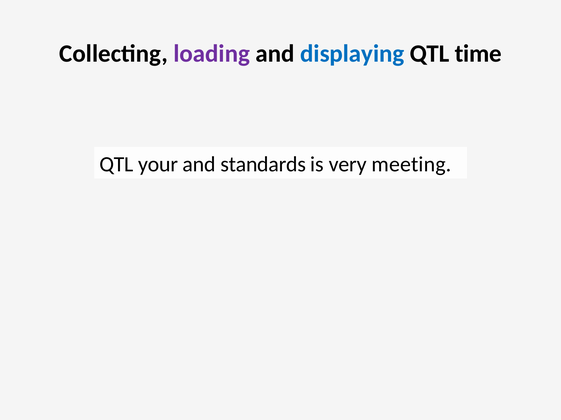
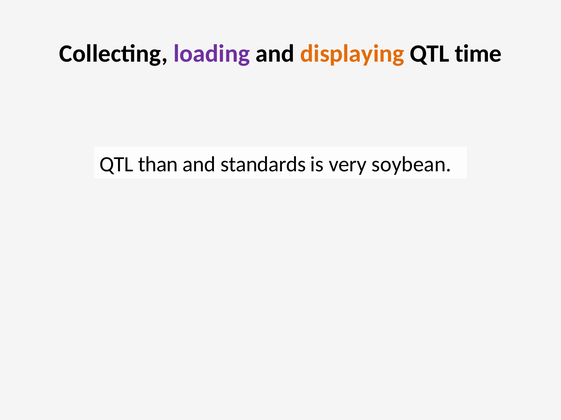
displaying colour: blue -> orange
your: your -> than
meeting: meeting -> soybean
